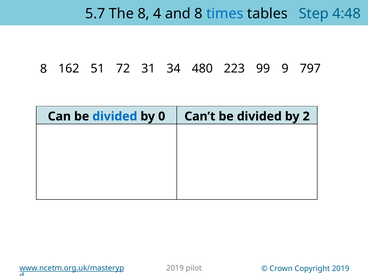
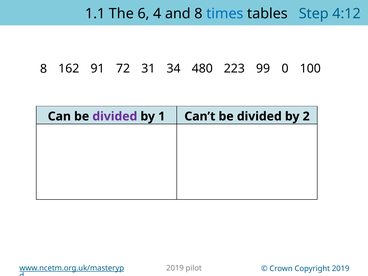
5.7: 5.7 -> 1.1
The 8: 8 -> 6
4:48: 4:48 -> 4:12
9: 9 -> 0
51: 51 -> 91
797: 797 -> 100
divided at (115, 116) colour: blue -> purple
0: 0 -> 1
